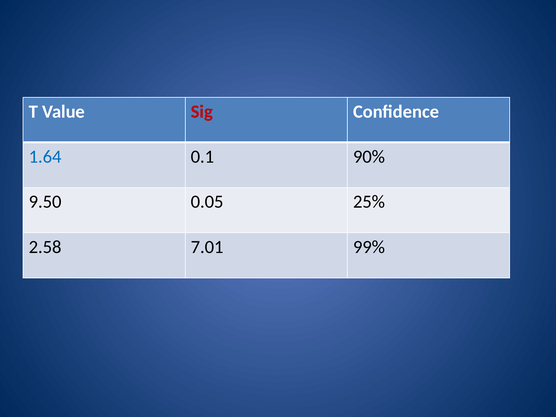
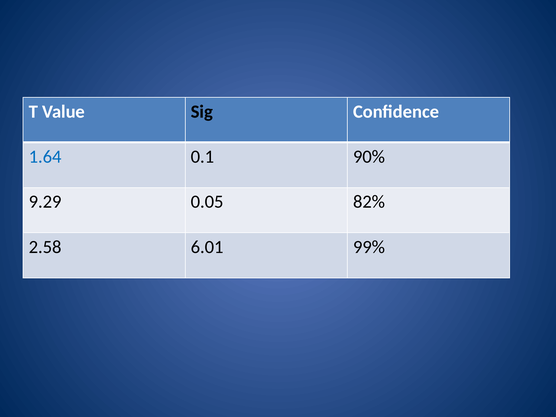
Sig colour: red -> black
9.50: 9.50 -> 9.29
25%: 25% -> 82%
7.01: 7.01 -> 6.01
